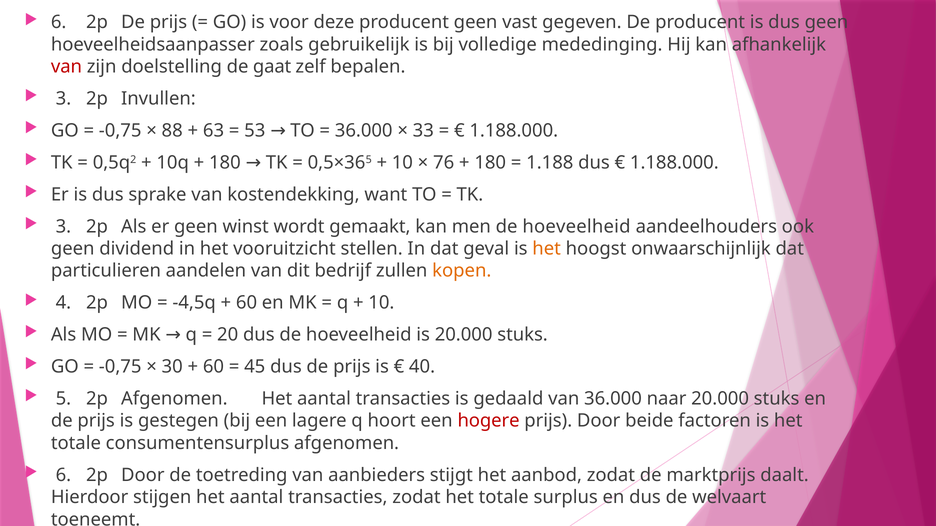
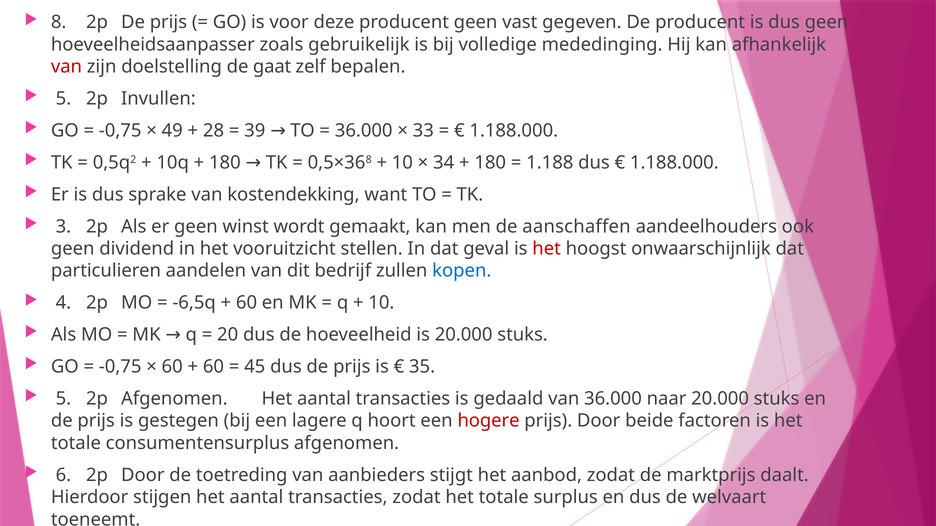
6 at (59, 22): 6 -> 8
3 at (63, 99): 3 -> 5
88: 88 -> 49
63: 63 -> 28
53: 53 -> 39
5 at (369, 160): 5 -> 8
76: 76 -> 34
men de hoeveelheid: hoeveelheid -> aanschaffen
het at (547, 249) colour: orange -> red
kopen colour: orange -> blue
-4,5q: -4,5q -> -6,5q
30 at (172, 367): 30 -> 60
40: 40 -> 35
